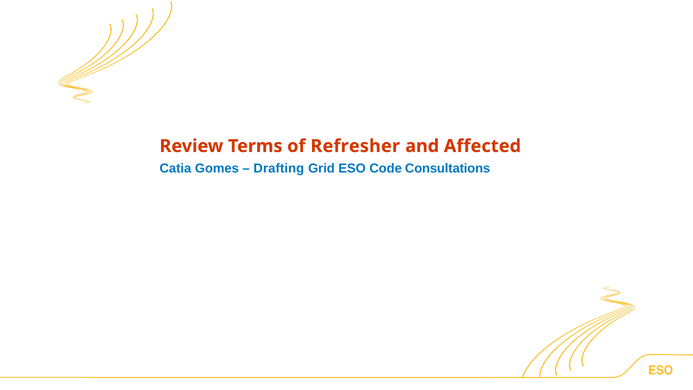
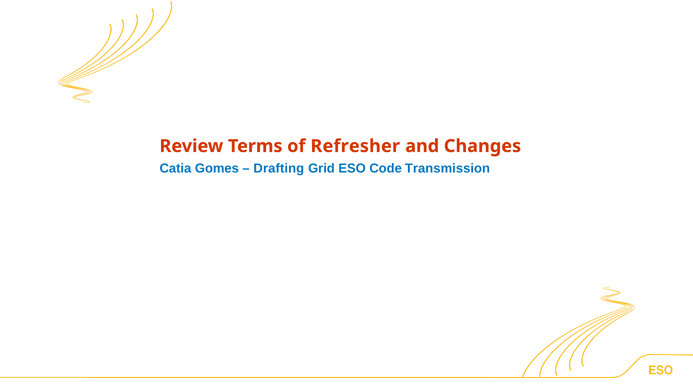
Affected: Affected -> Changes
Consultations: Consultations -> Transmission
